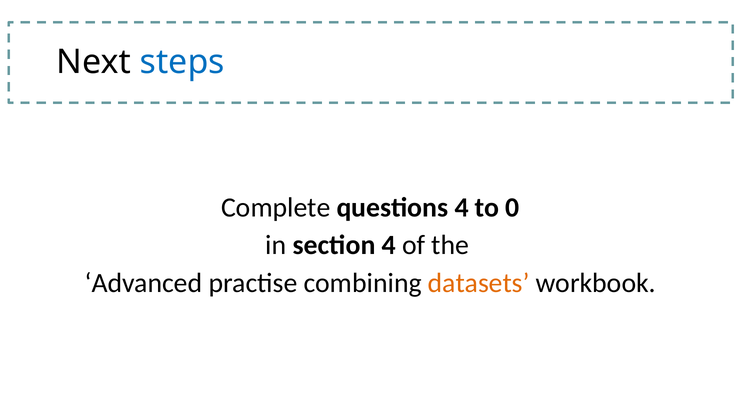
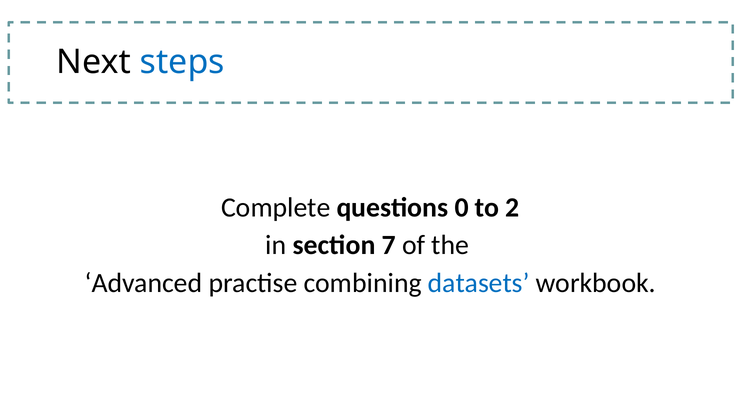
questions 4: 4 -> 0
0: 0 -> 2
section 4: 4 -> 7
datasets colour: orange -> blue
